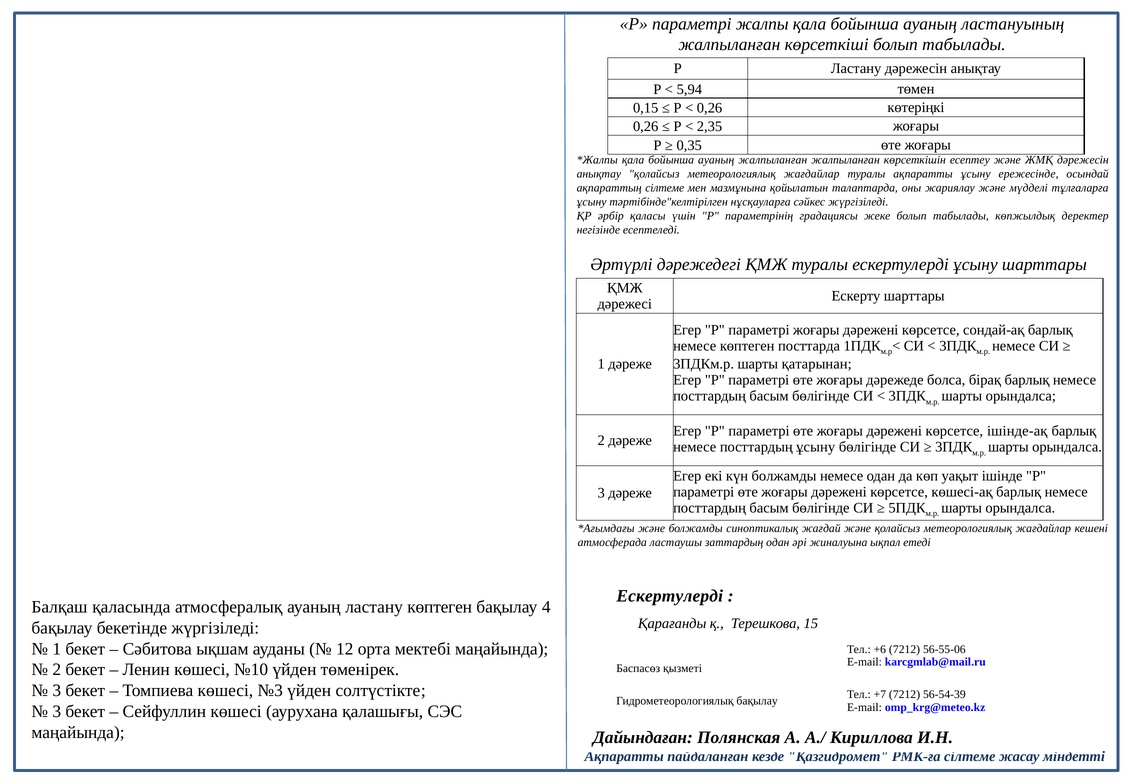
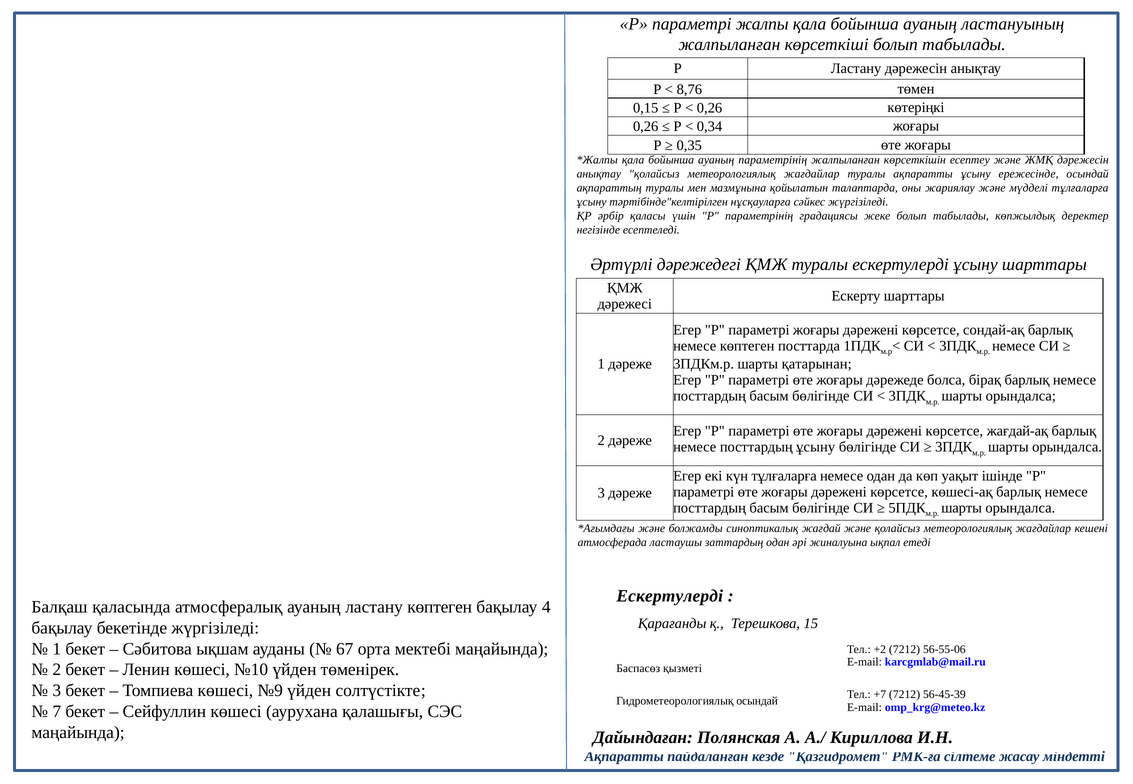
5,94: 5,94 -> 8,76
2,35: 2,35 -> 0,34
ауаның жалпыланған: жалпыланған -> параметрінің
ақпараттың сілтеме: сілтеме -> туралы
ішінде-ақ: ішінде-ақ -> жағдай-ақ
күн болжамды: болжамды -> тұлғаларға
12: 12 -> 67
+6: +6 -> +2
№3: №3 -> №9
56-54-39: 56-54-39 -> 56-45-39
Гидрометеорологиялық бақылау: бақылау -> осындай
3 at (57, 712): 3 -> 7
